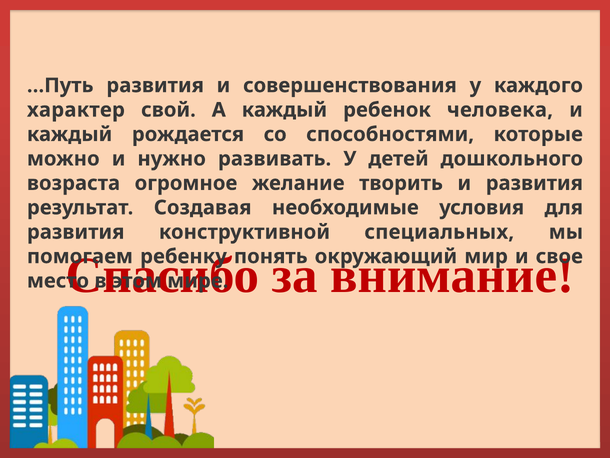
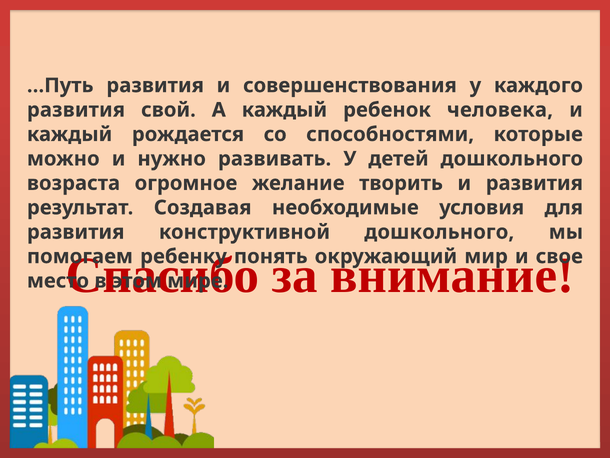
характер at (76, 110): характер -> развития
конструктивной специальных: специальных -> дошкольного
